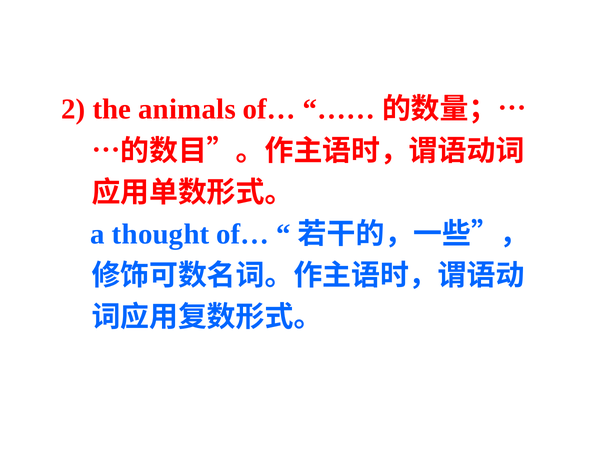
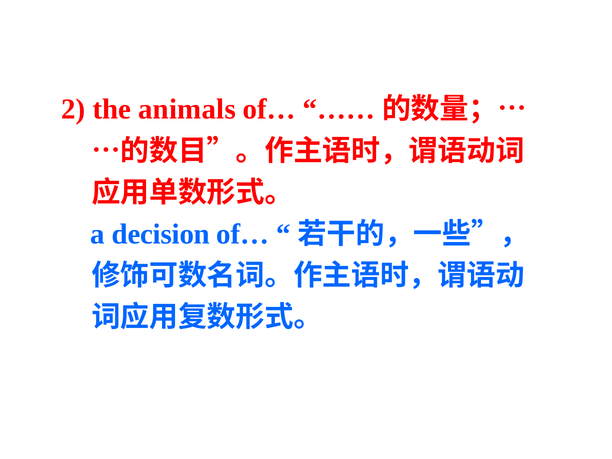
thought: thought -> decision
